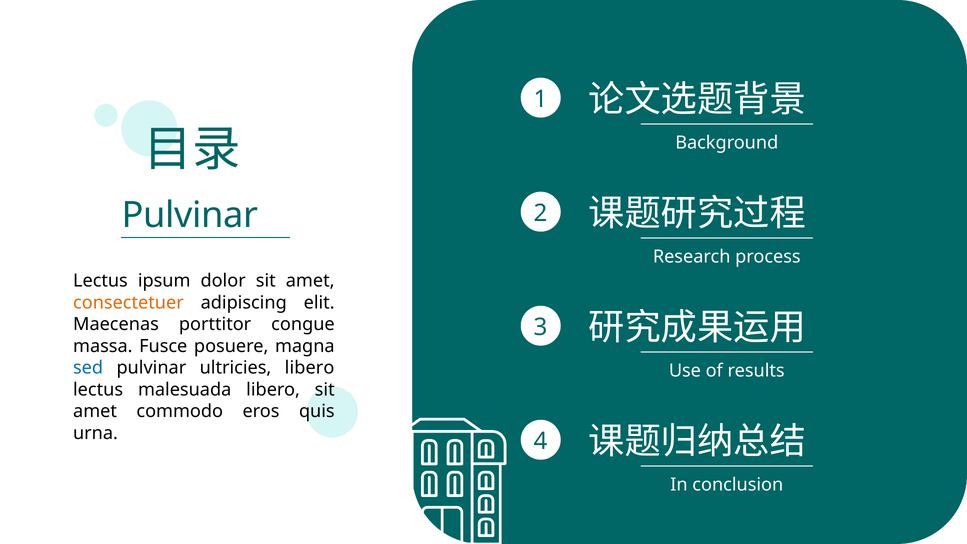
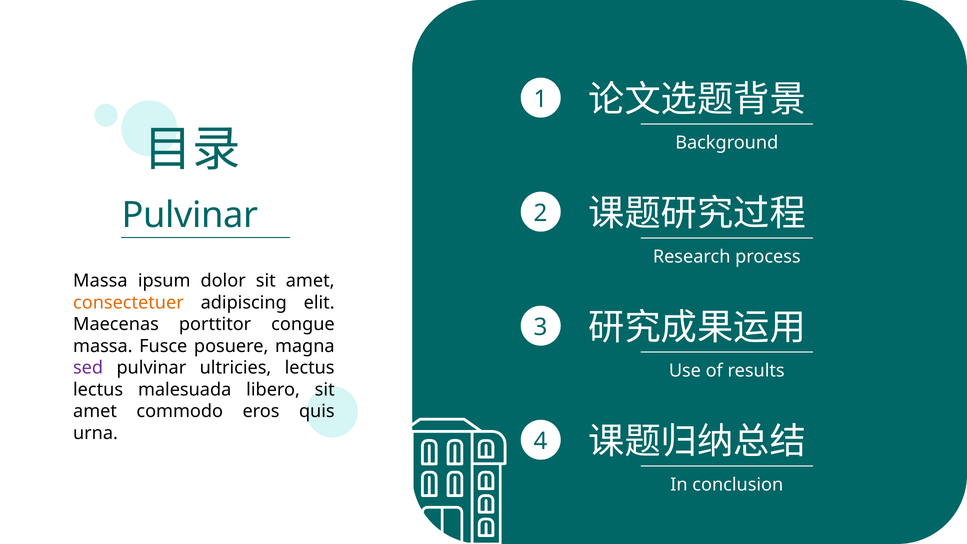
Lectus at (100, 281): Lectus -> Massa
sed colour: blue -> purple
ultricies libero: libero -> lectus
